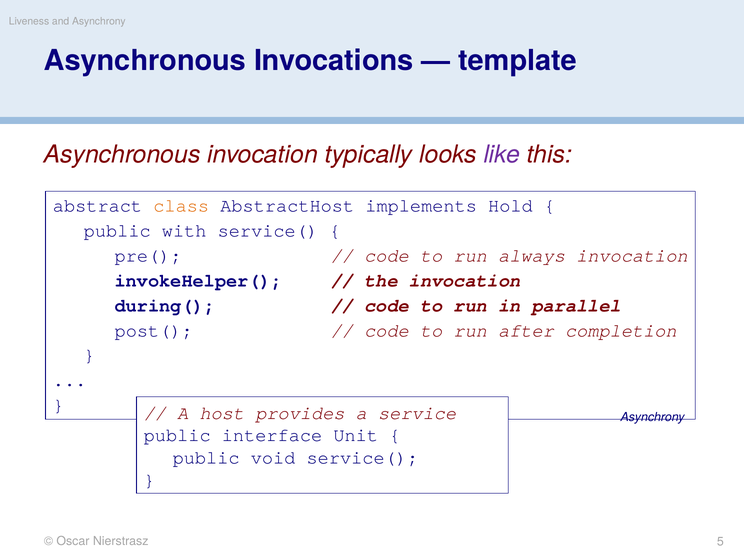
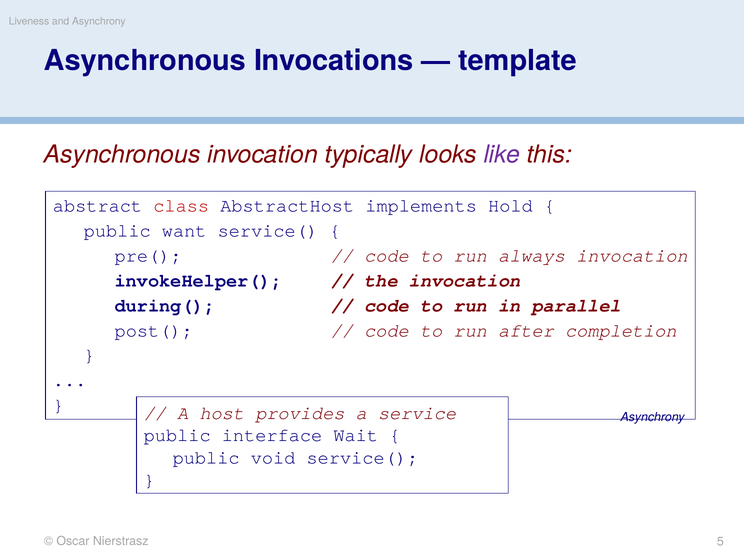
class colour: orange -> red
with: with -> want
Unit: Unit -> Wait
